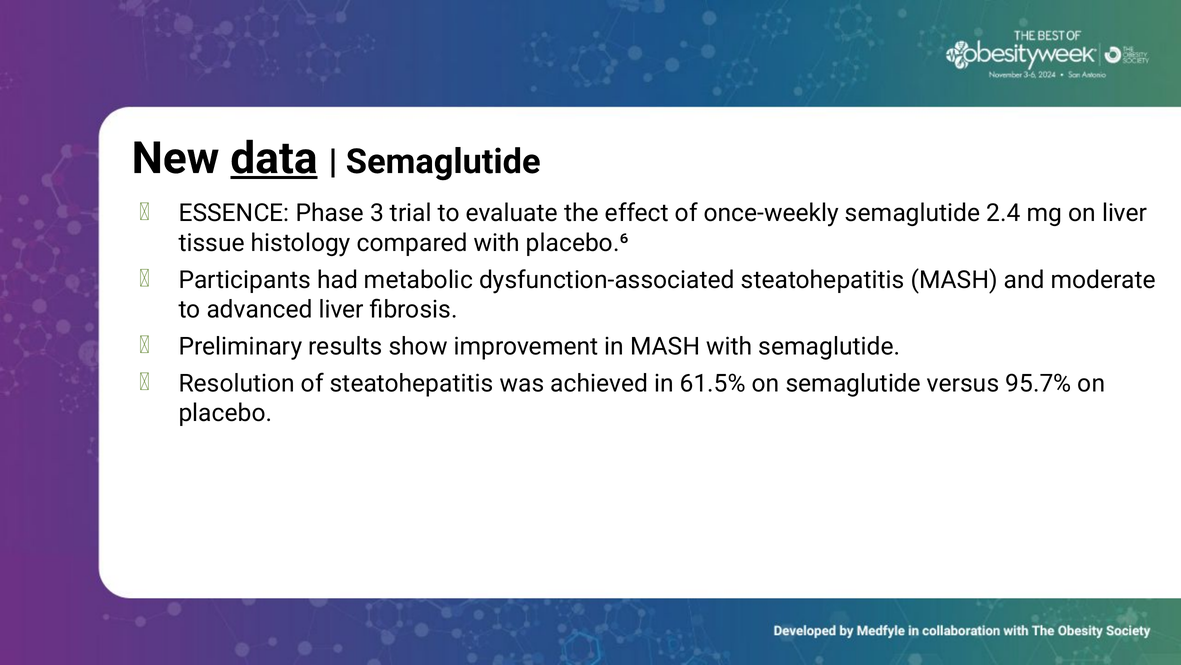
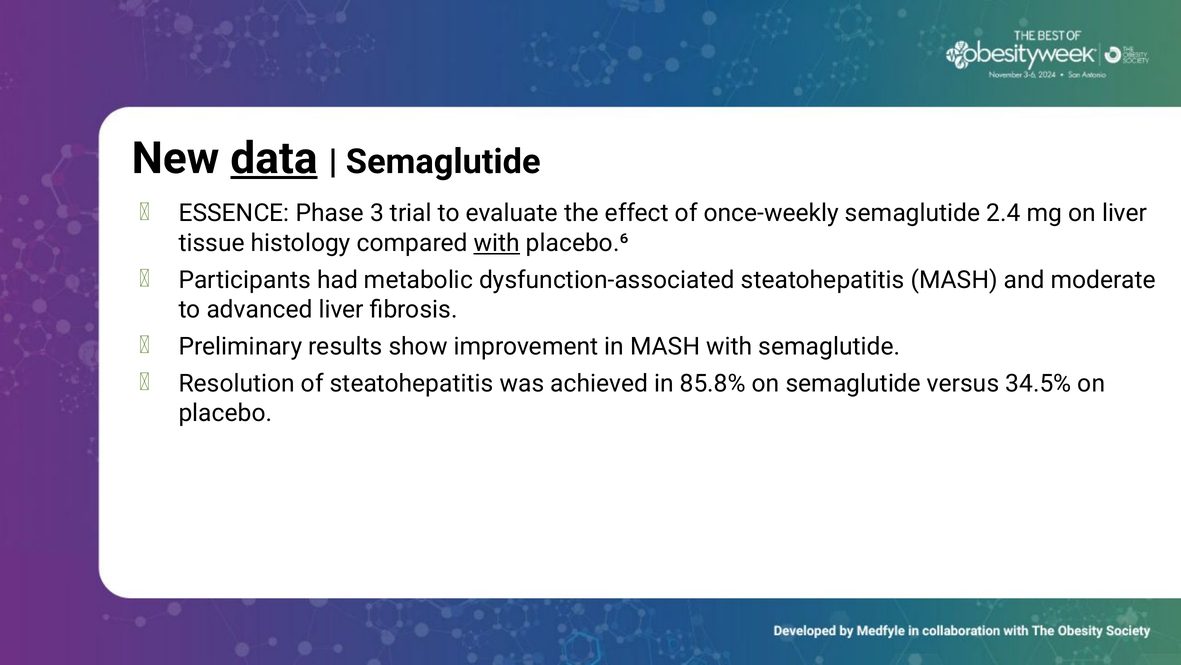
with at (497, 243) underline: none -> present
61.5%: 61.5% -> 85.8%
95.7%: 95.7% -> 34.5%
